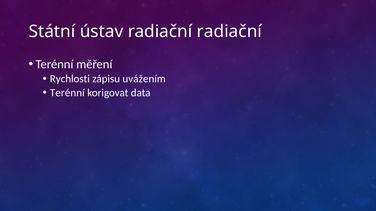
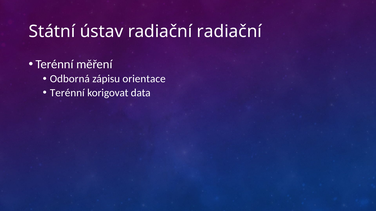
Rychlosti: Rychlosti -> Odborná
uvážením: uvážením -> orientace
